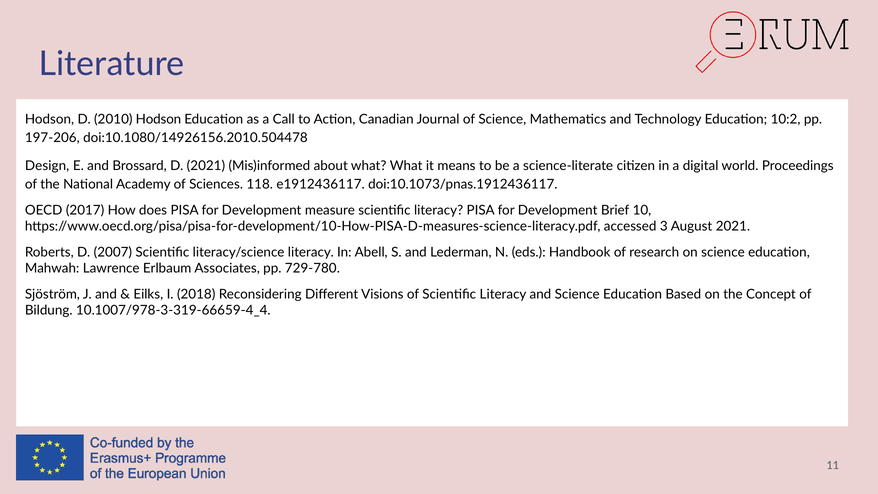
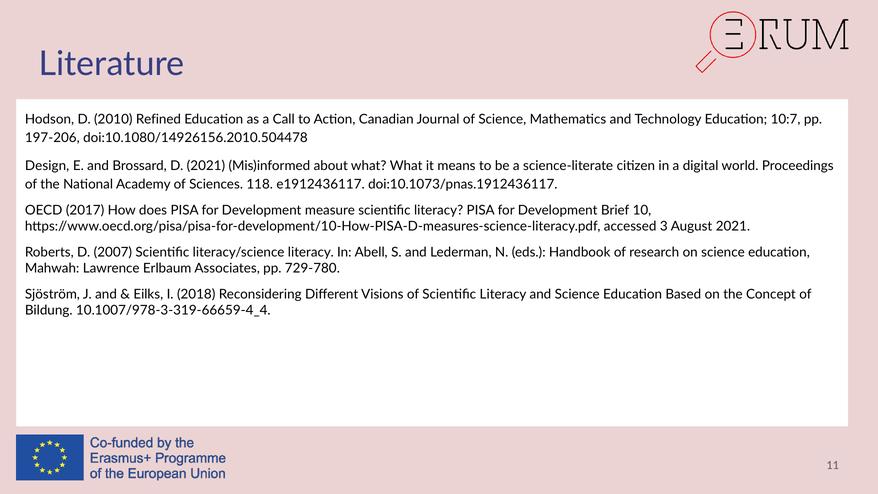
2010 Hodson: Hodson -> Refined
10:2: 10:2 -> 10:7
